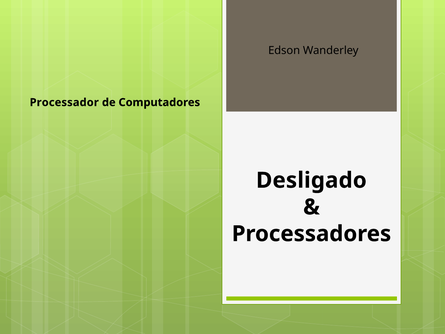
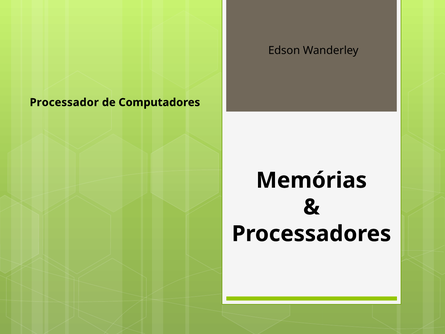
Desligado: Desligado -> Memórias
